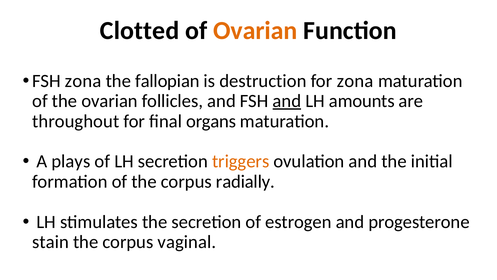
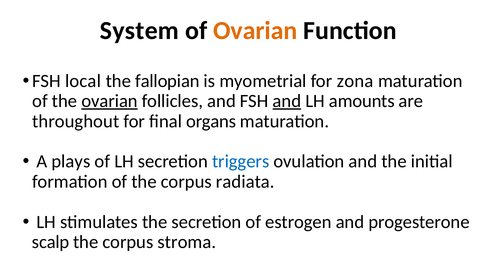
Clotted: Clotted -> System
FSH zona: zona -> local
destruction: destruction -> myometrial
ovarian at (110, 101) underline: none -> present
triggers colour: orange -> blue
radially: radially -> radiata
stain: stain -> scalp
vaginal: vaginal -> stroma
